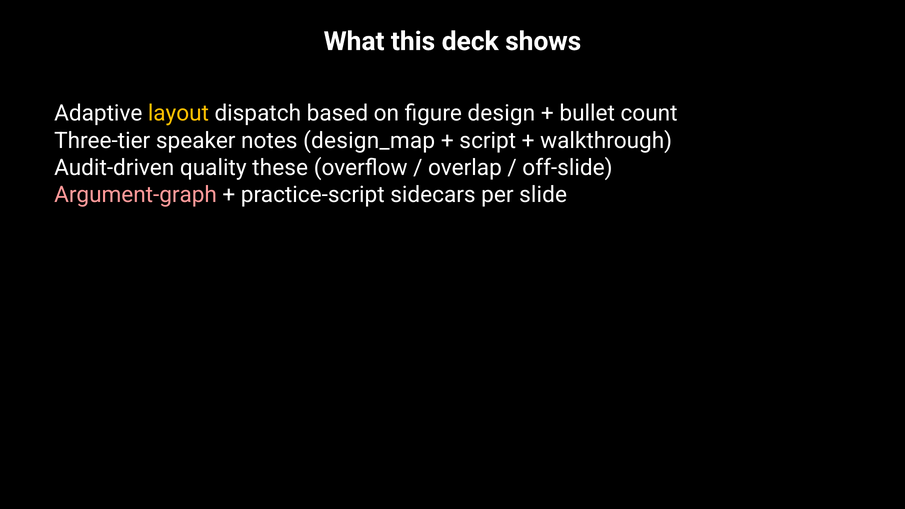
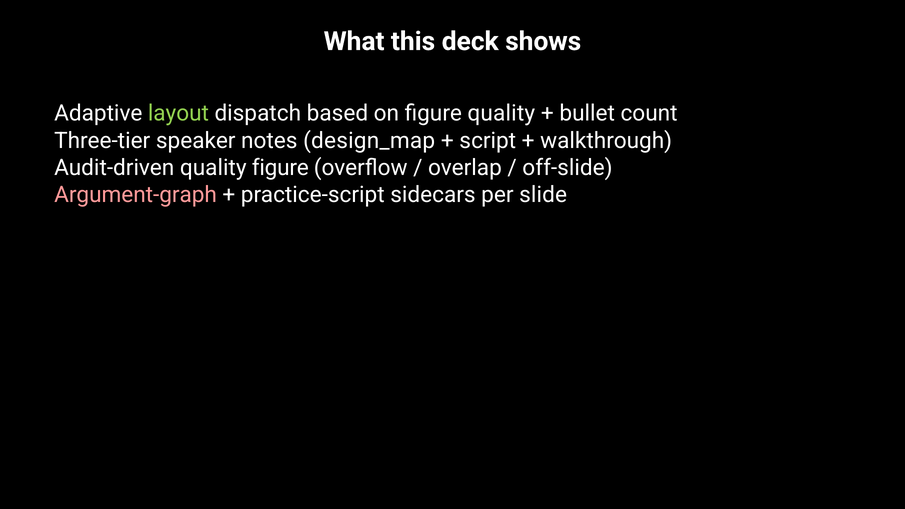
layout colour: yellow -> light green
figure design: design -> quality
quality these: these -> figure
